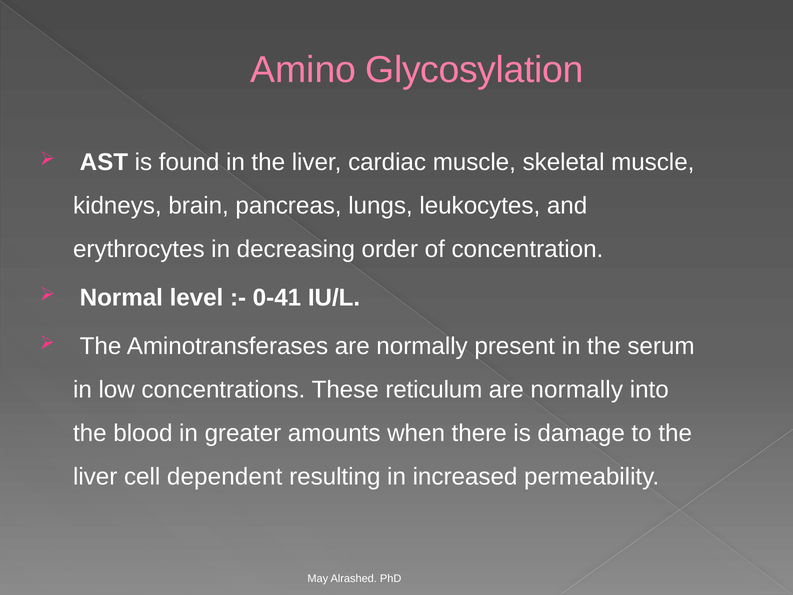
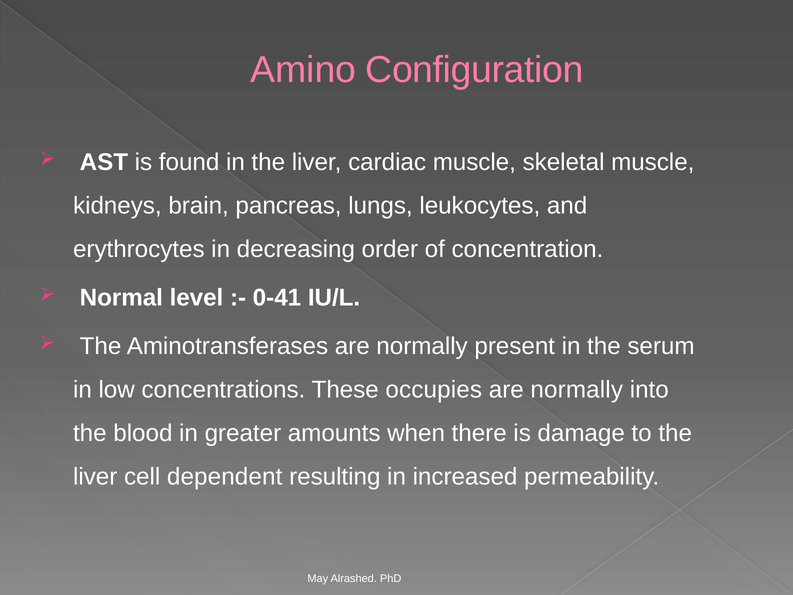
Glycosylation: Glycosylation -> Configuration
reticulum: reticulum -> occupies
